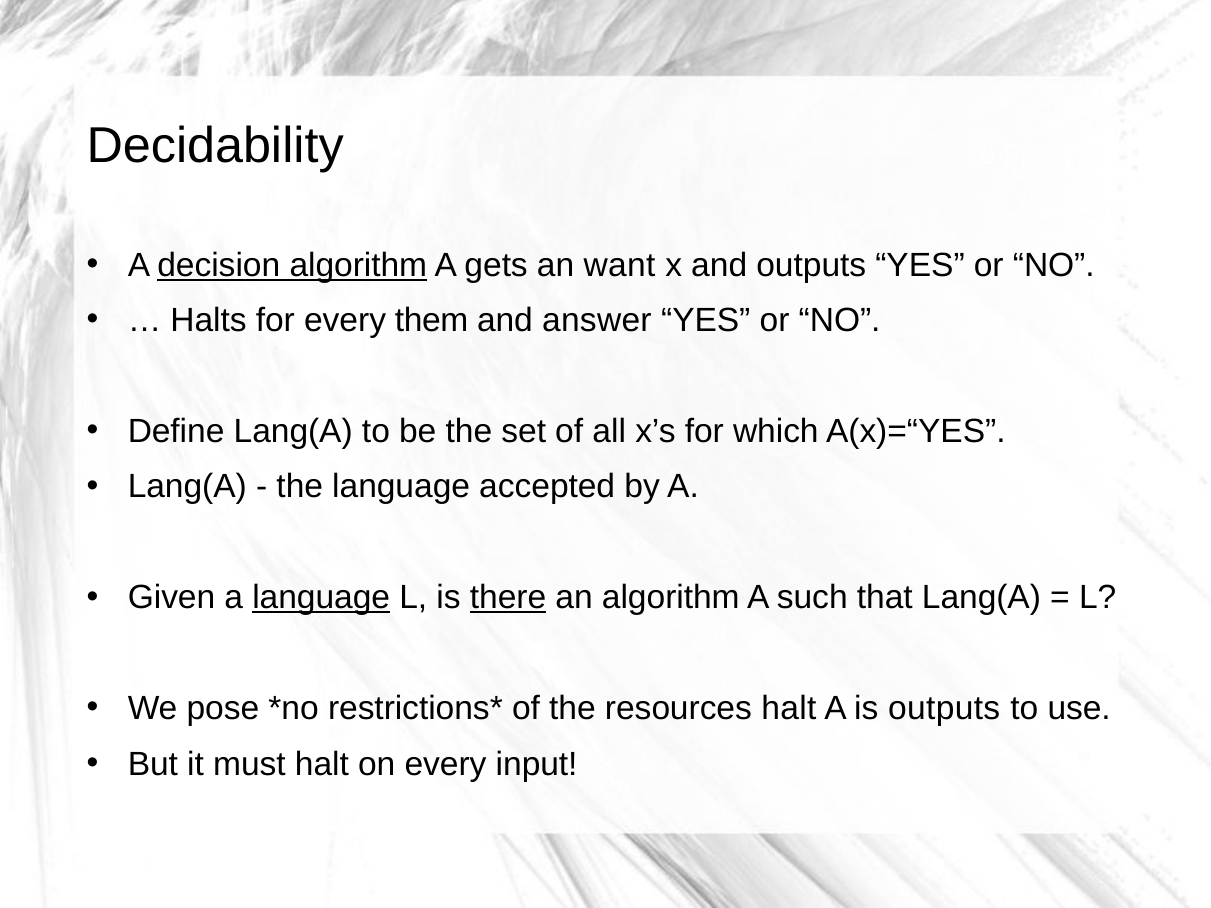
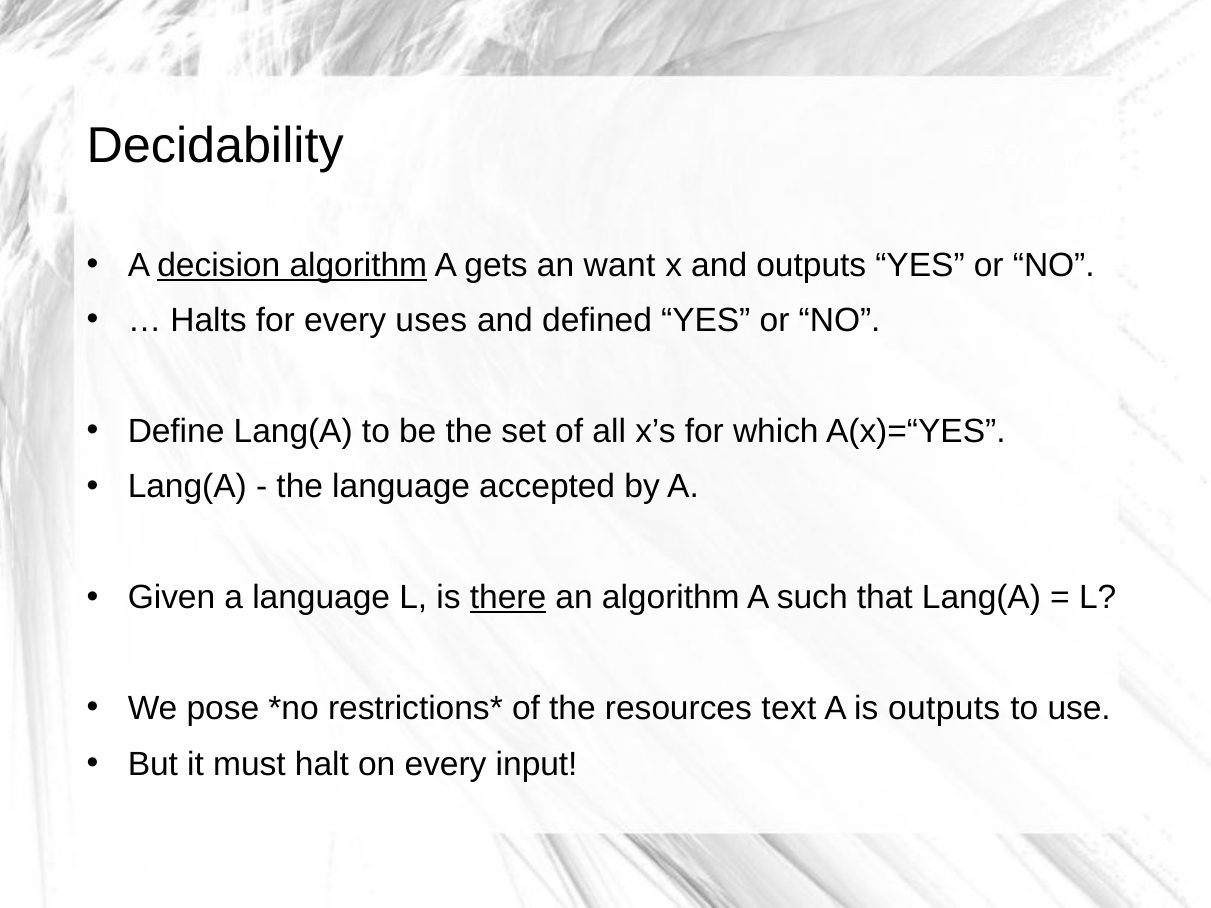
them: them -> uses
answer: answer -> defined
language at (321, 598) underline: present -> none
resources halt: halt -> text
